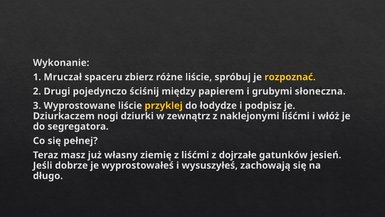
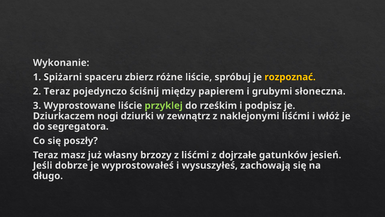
Mruczał: Mruczał -> Spiżarni
2 Drugi: Drugi -> Teraz
przyklej colour: yellow -> light green
łodydze: łodydze -> rześkim
pełnej: pełnej -> poszły
ziemię: ziemię -> brzozy
